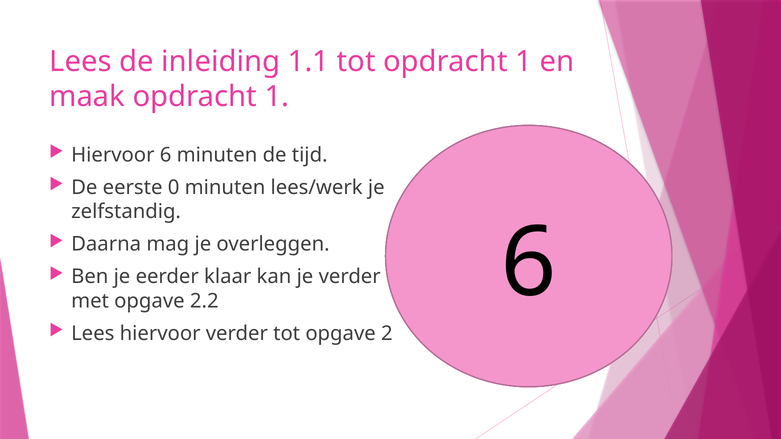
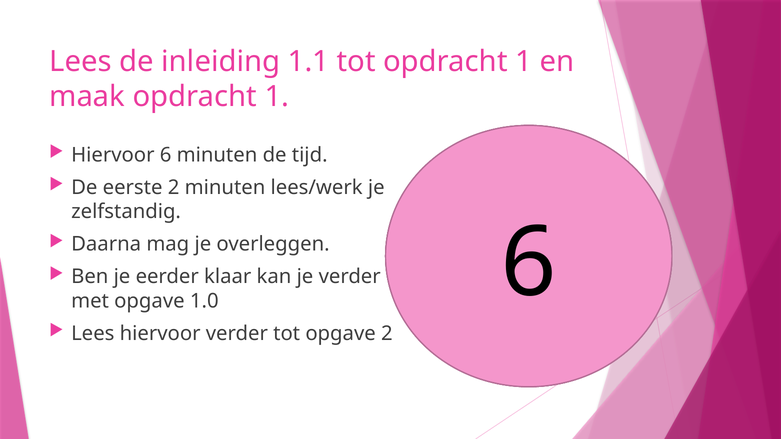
eerste 0: 0 -> 2
2.2: 2.2 -> 1.0
